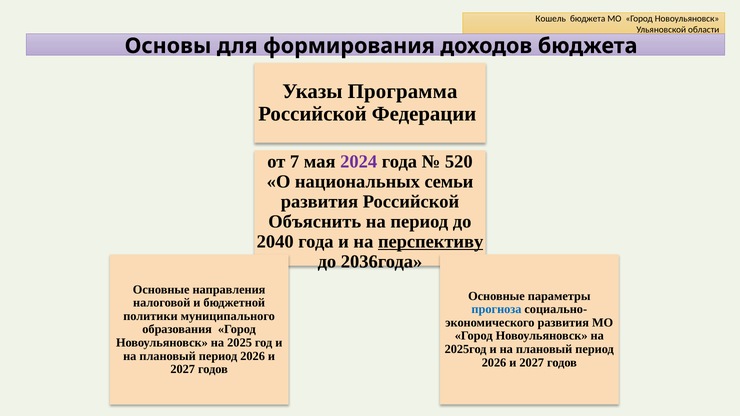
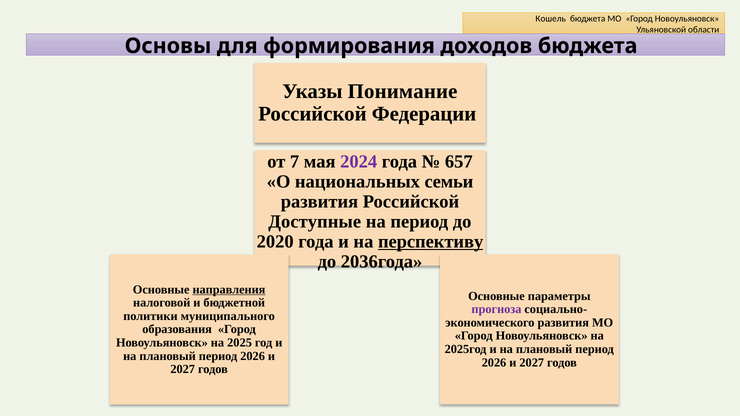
Программа: Программа -> Понимание
520: 520 -> 657
Объяснить: Объяснить -> Доступные
2040: 2040 -> 2020
направления underline: none -> present
прогноза colour: blue -> purple
